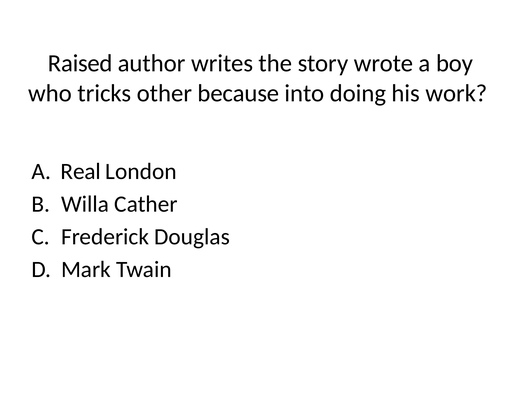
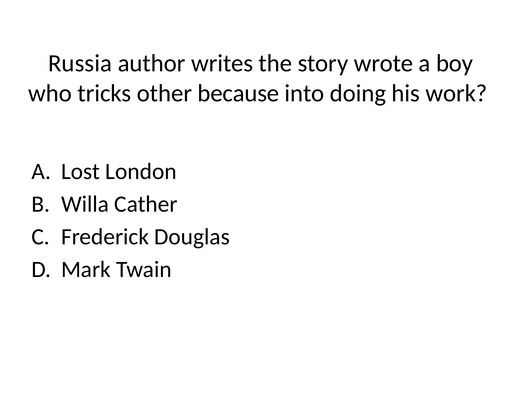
Raised: Raised -> Russia
Real: Real -> Lost
